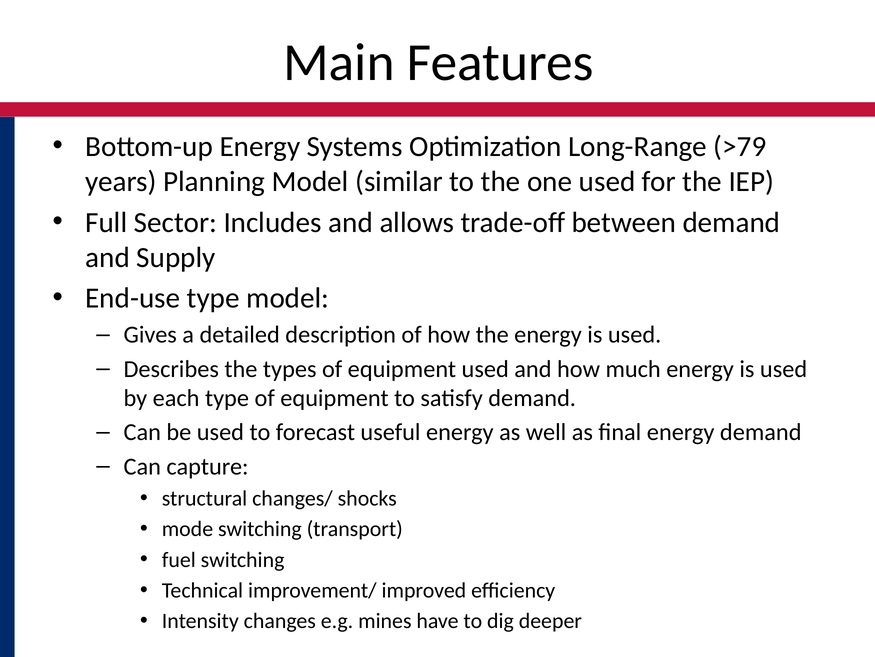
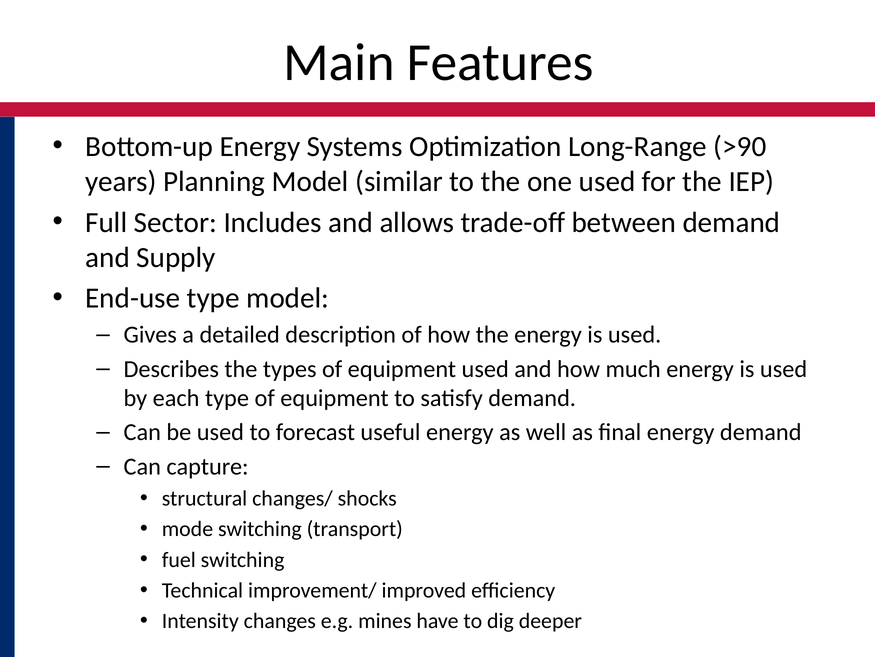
>79: >79 -> >90
